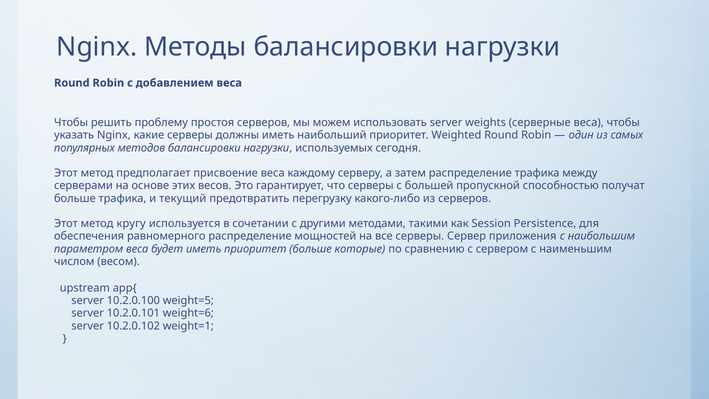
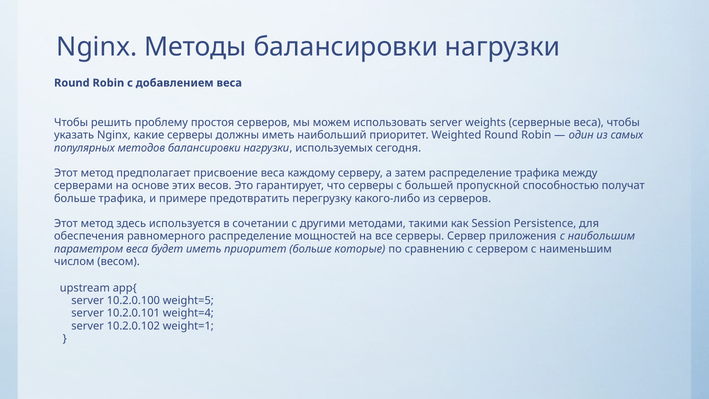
текущий: текущий -> примере
кругу: кругу -> здесь
weight=6: weight=6 -> weight=4
